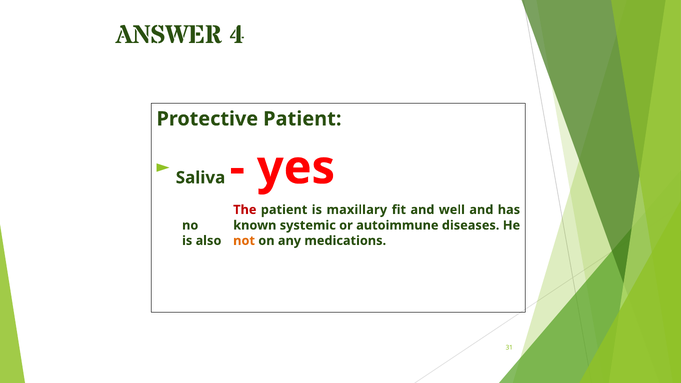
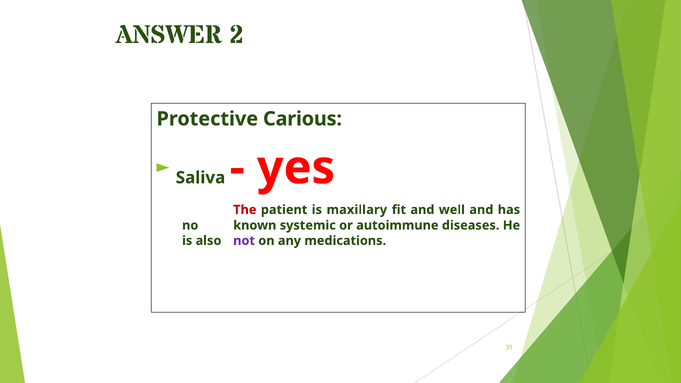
4: 4 -> 2
Protective Patient: Patient -> Carious
not colour: orange -> purple
